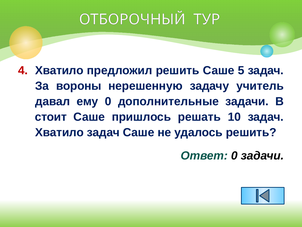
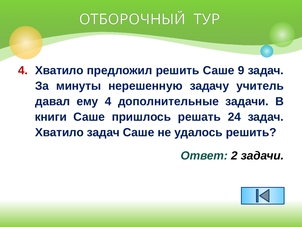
5: 5 -> 9
вороны: вороны -> минуты
ему 0: 0 -> 4
стоит: стоит -> книги
10: 10 -> 24
Ответ 0: 0 -> 2
